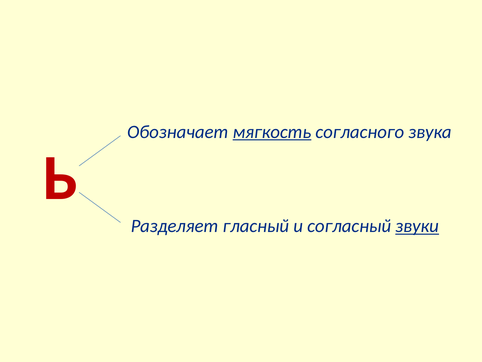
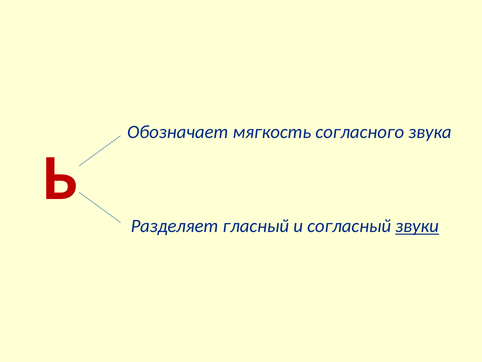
мягкость underline: present -> none
